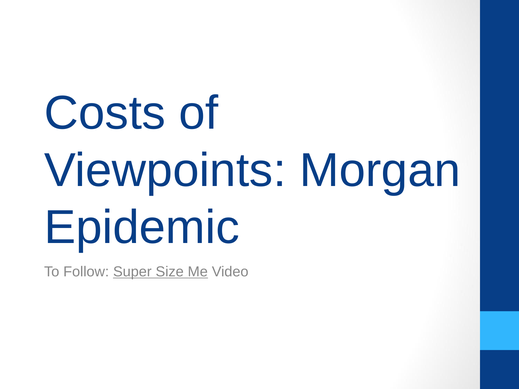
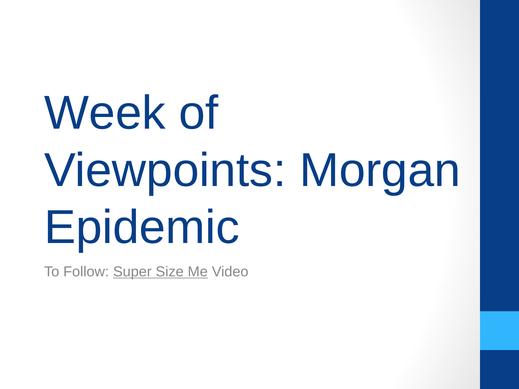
Costs: Costs -> Week
